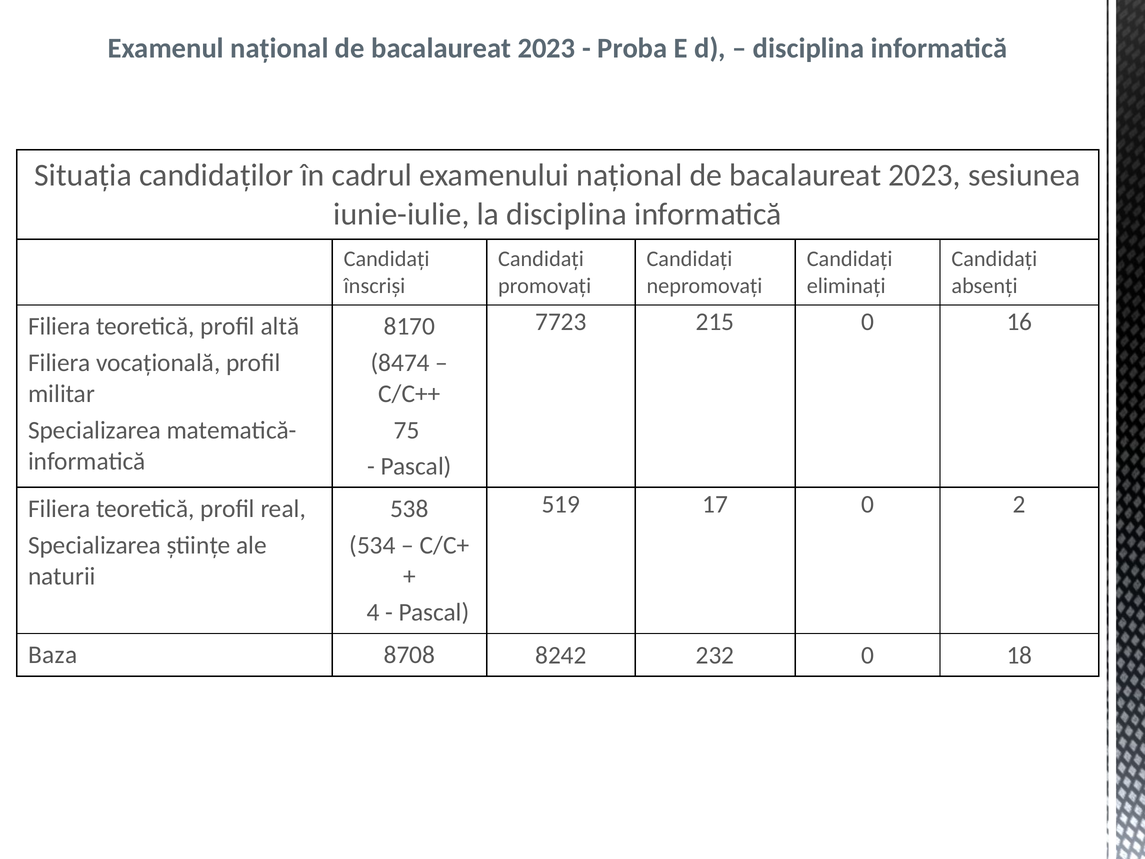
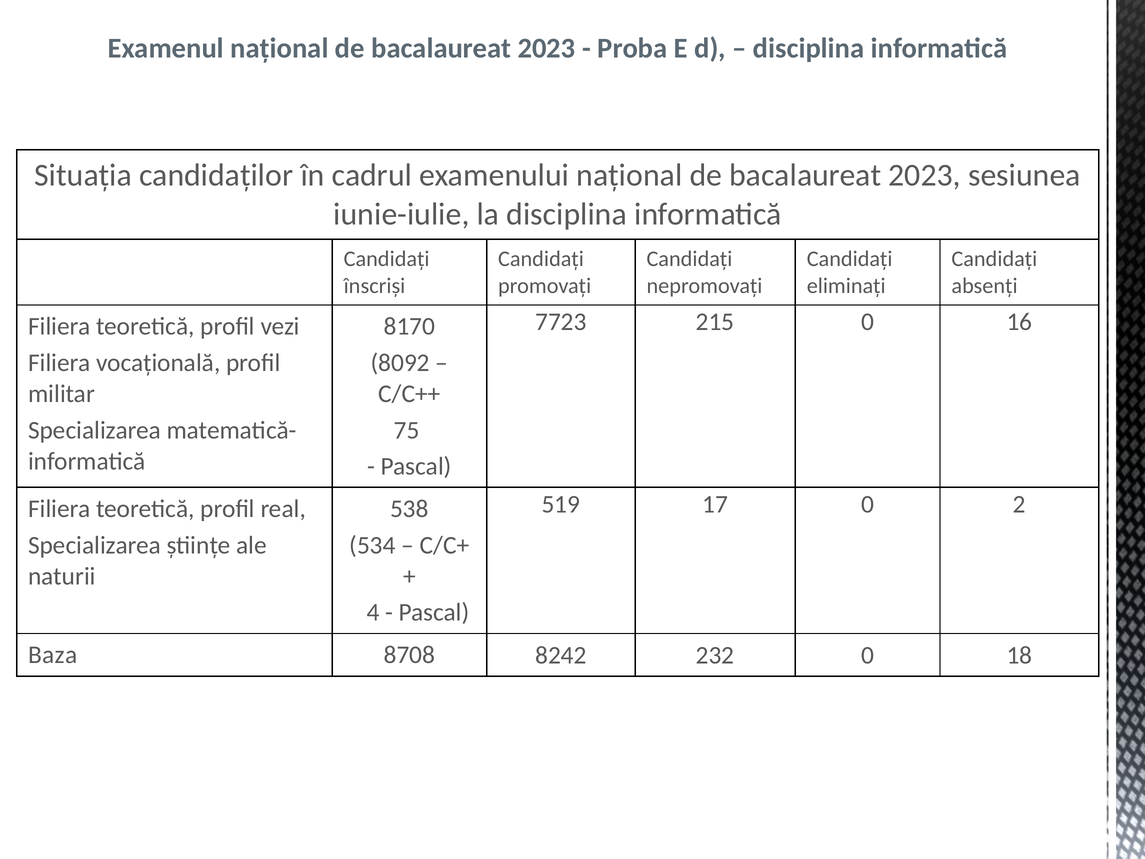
altă: altă -> vezi
8474: 8474 -> 8092
